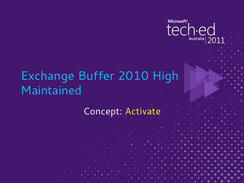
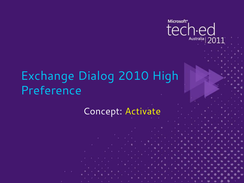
Buffer: Buffer -> Dialog
Maintained: Maintained -> Preference
